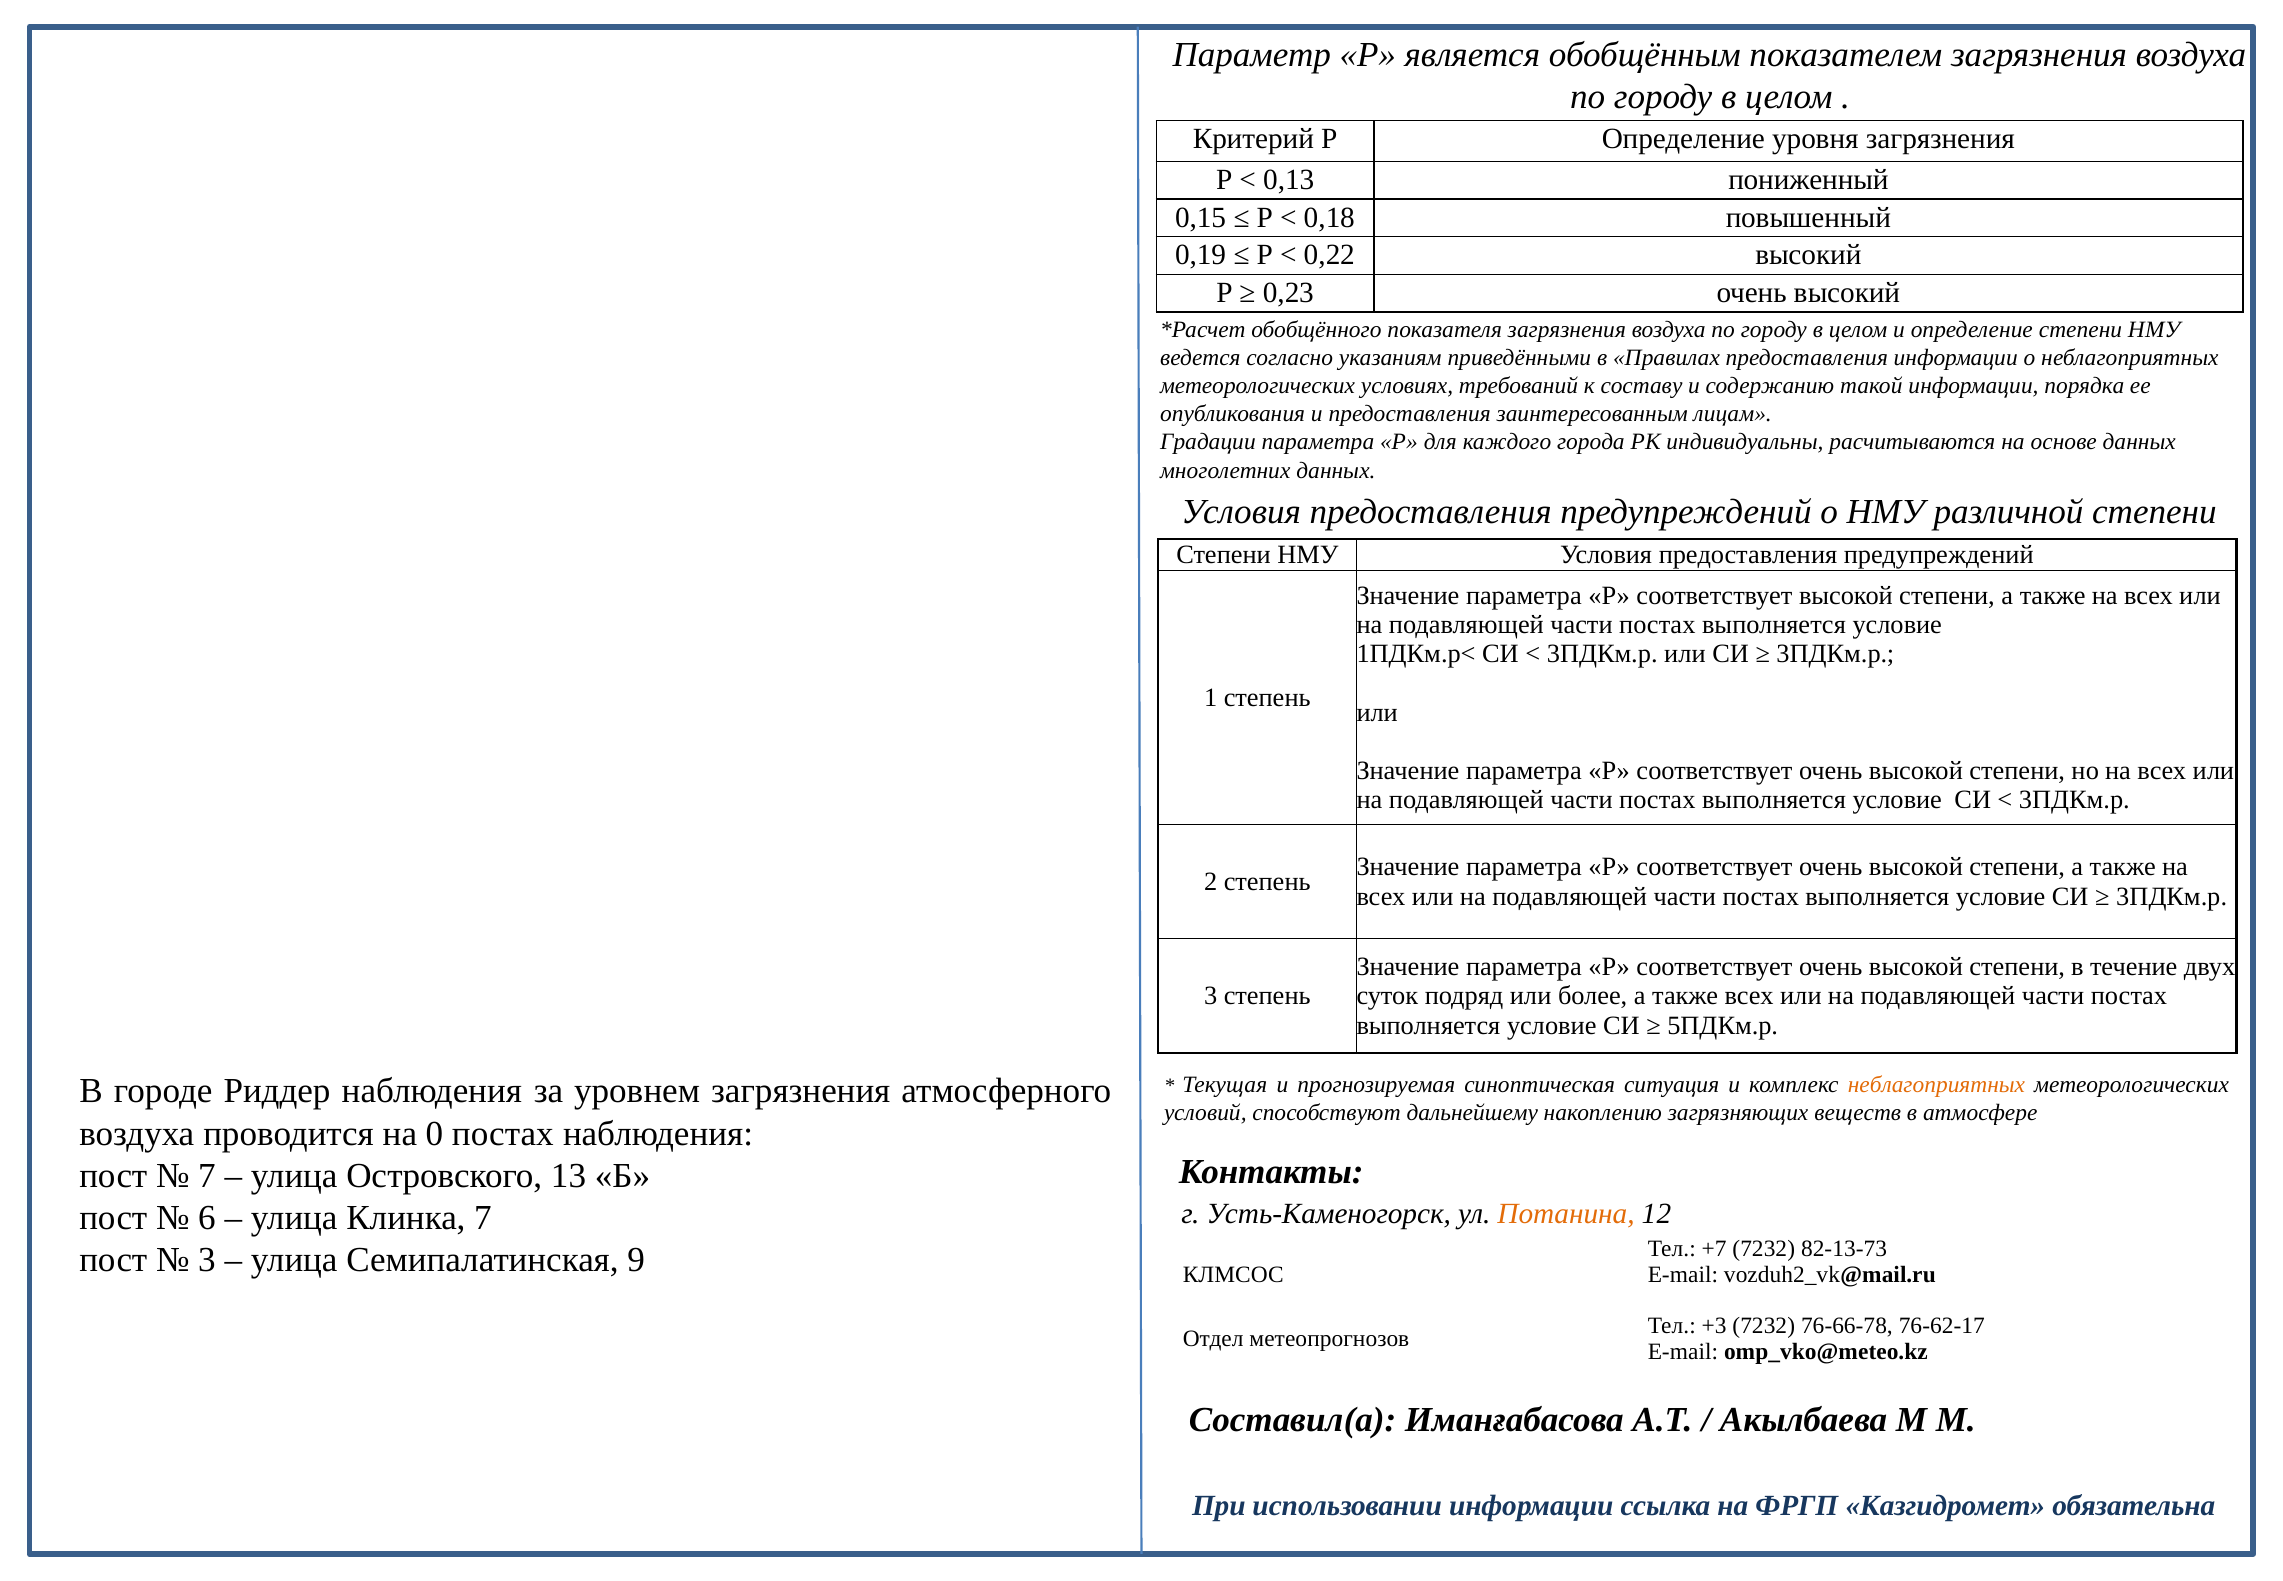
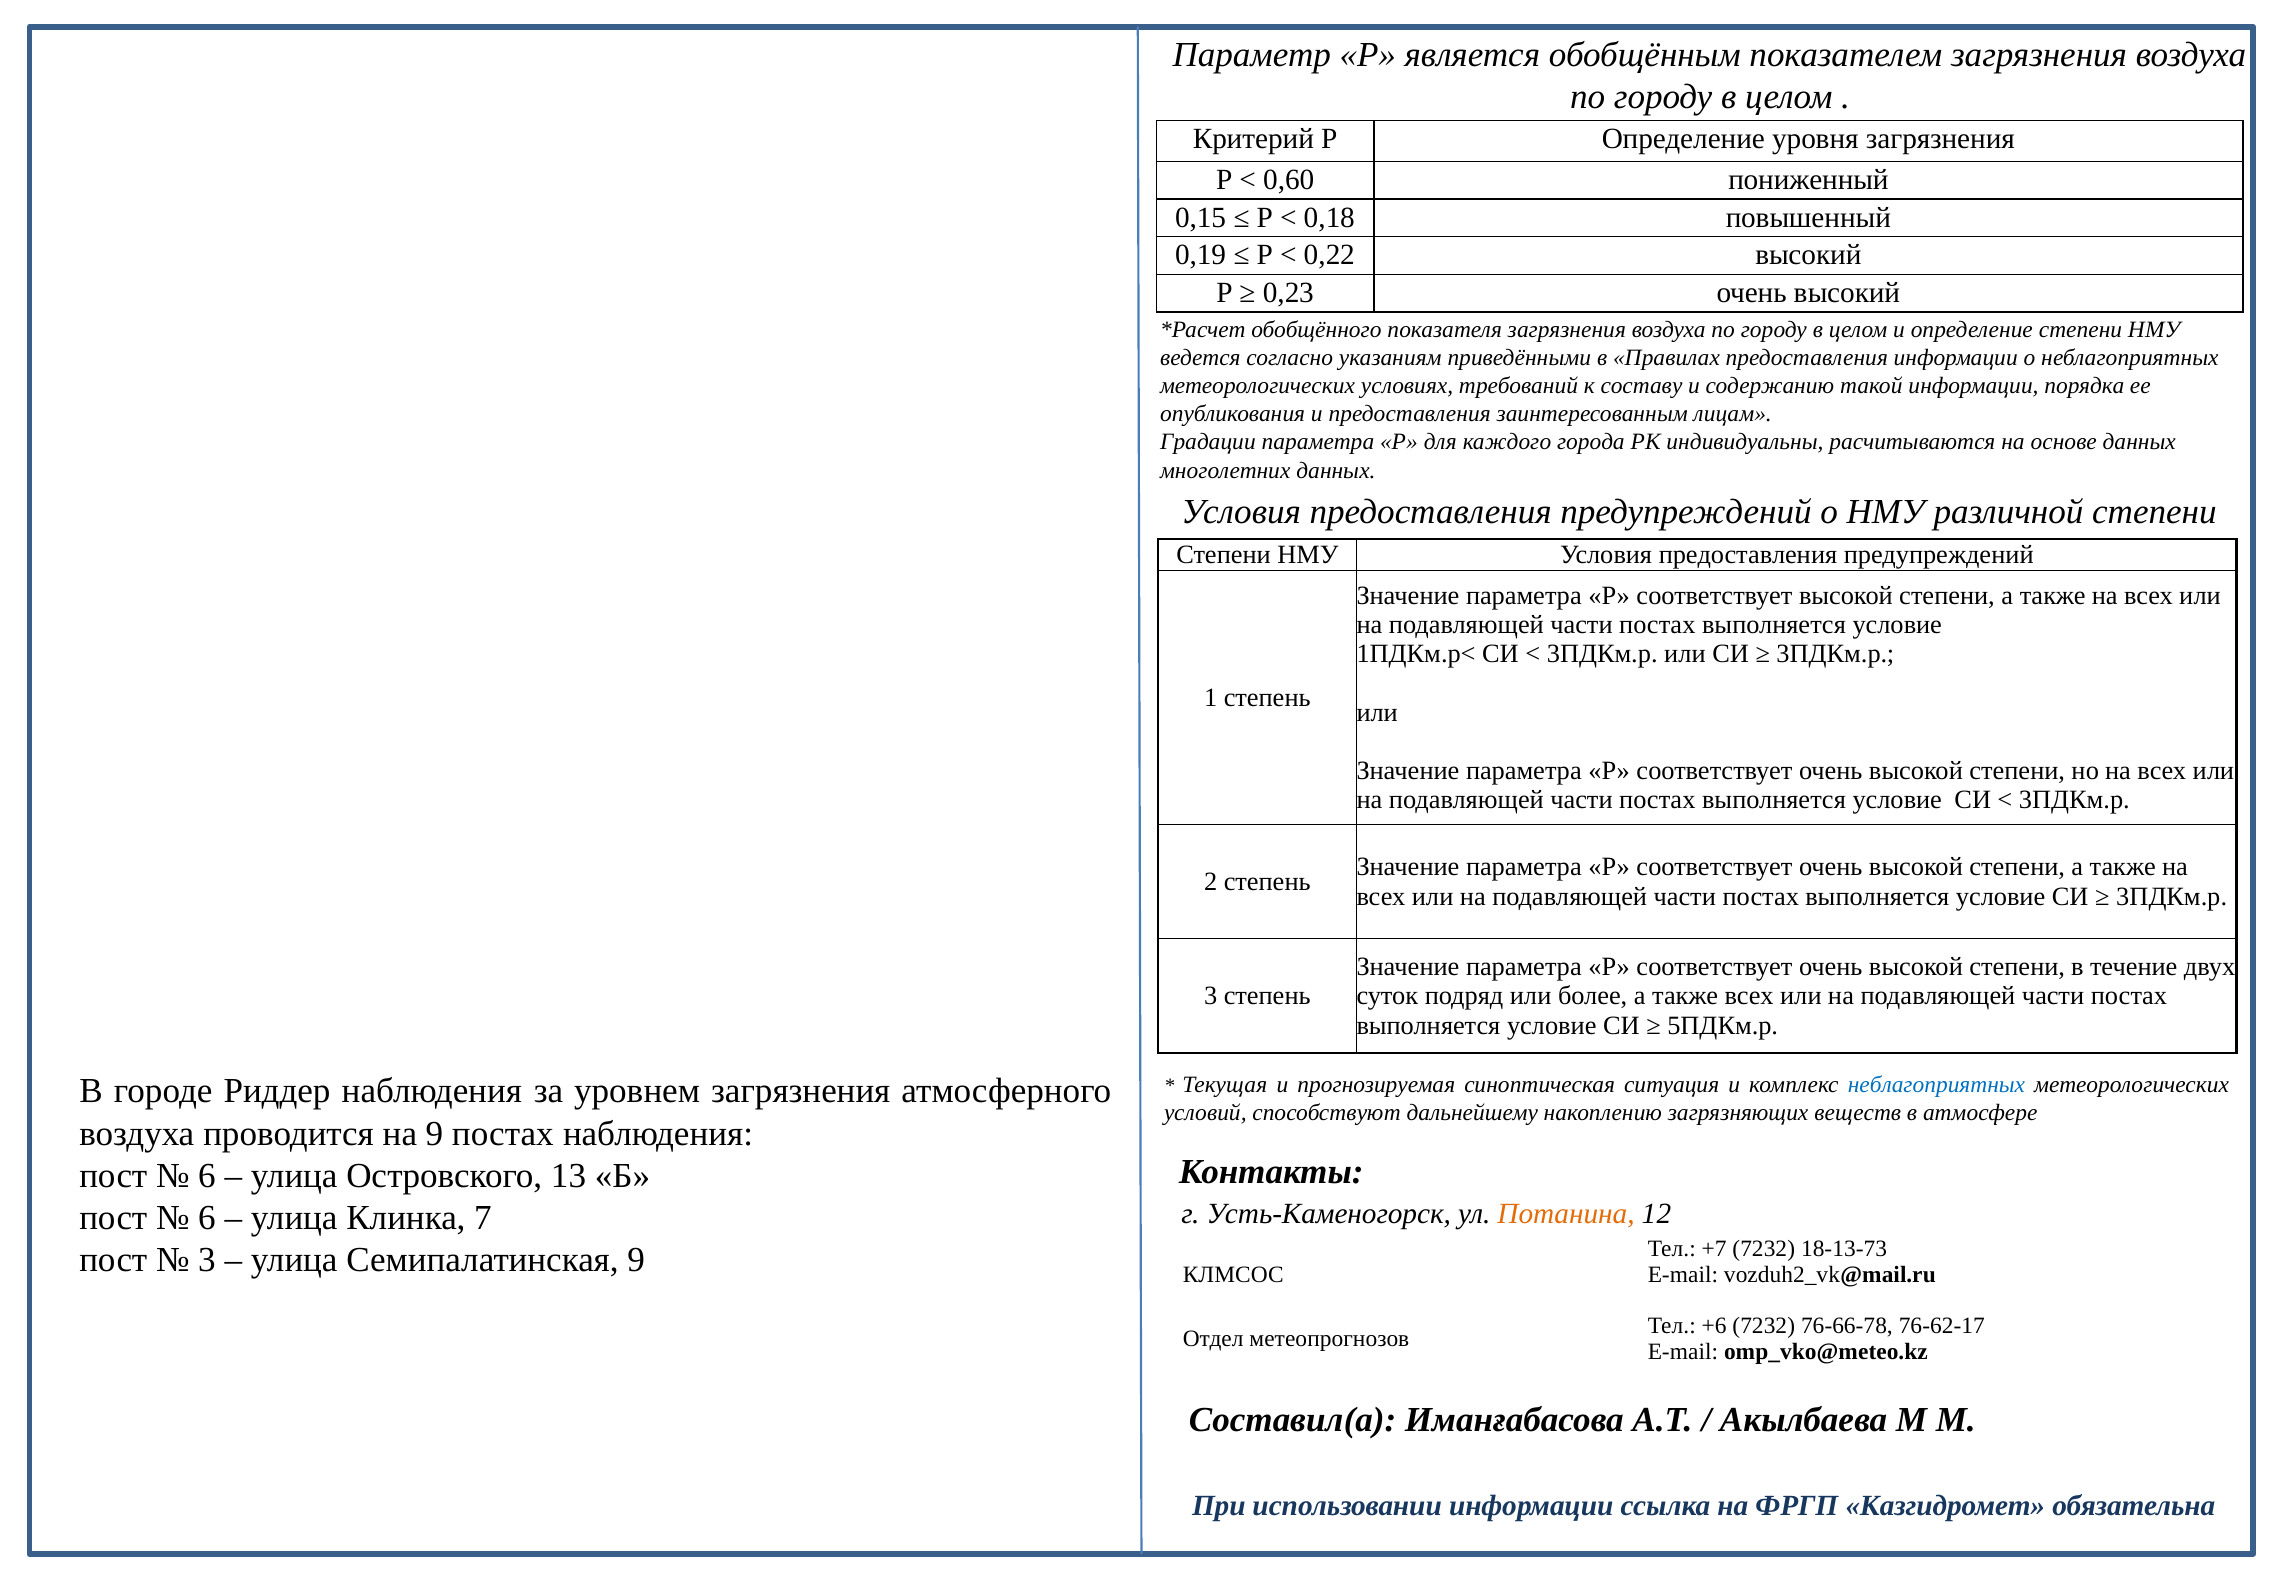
0,13: 0,13 -> 0,60
неблагоприятных at (1936, 1084) colour: orange -> blue
на 0: 0 -> 9
7 at (207, 1175): 7 -> 6
82-13-73: 82-13-73 -> 18-13-73
+3: +3 -> +6
